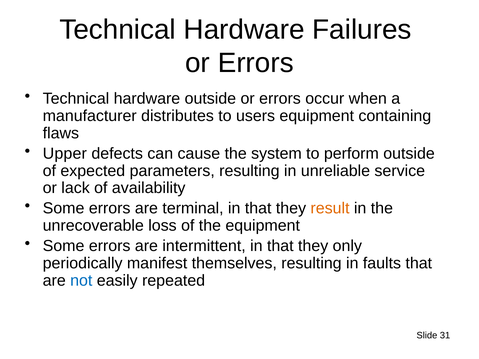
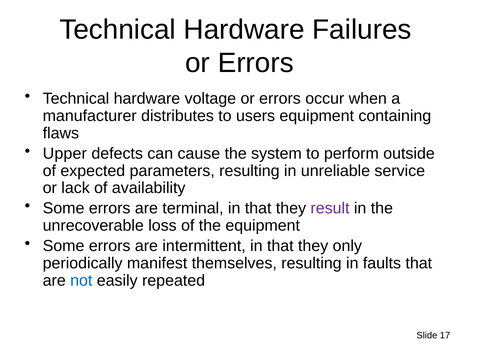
hardware outside: outside -> voltage
result colour: orange -> purple
31: 31 -> 17
